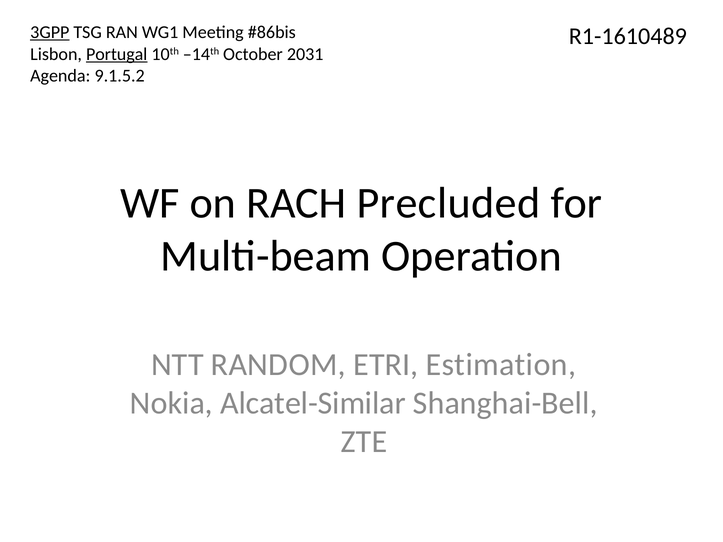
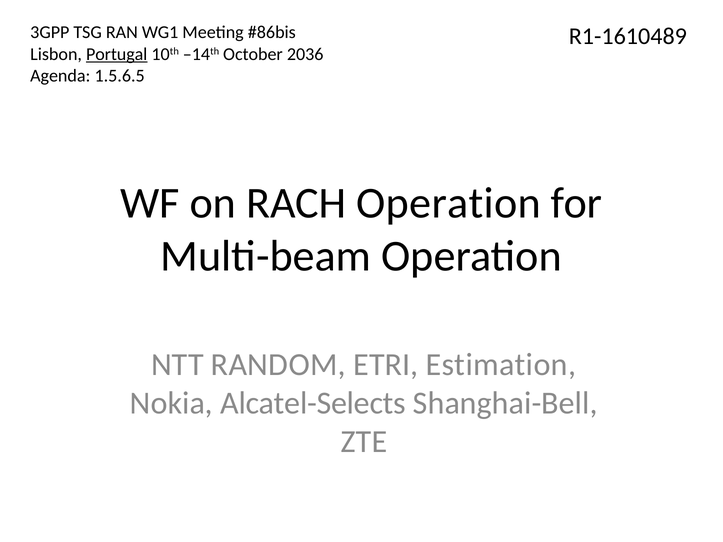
3GPP underline: present -> none
2031: 2031 -> 2036
9.1.5.2: 9.1.5.2 -> 1.5.6.5
RACH Precluded: Precluded -> Operation
Alcatel-Similar: Alcatel-Similar -> Alcatel-Selects
